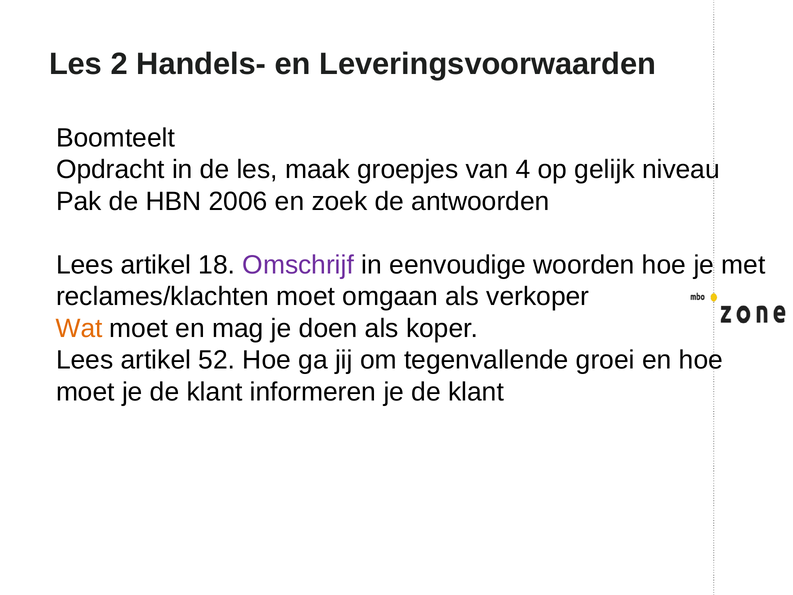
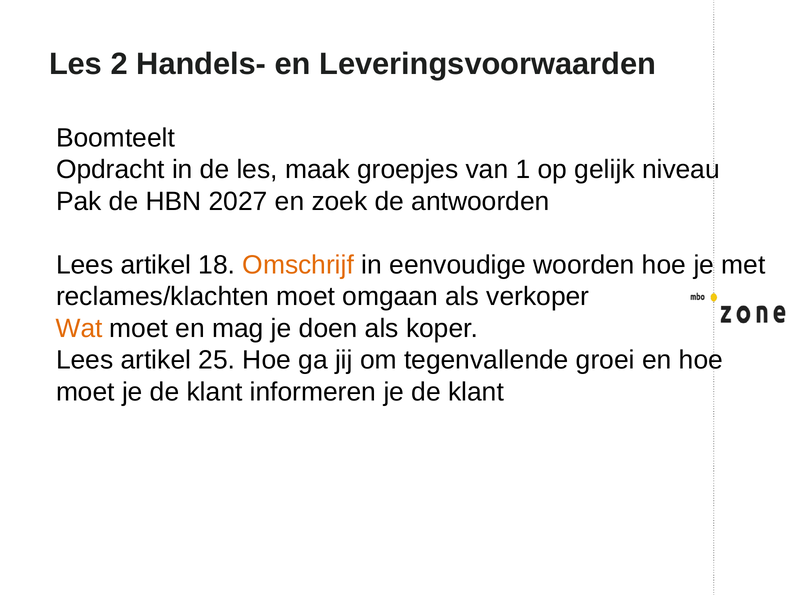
4: 4 -> 1
2006: 2006 -> 2027
Omschrijf colour: purple -> orange
52: 52 -> 25
